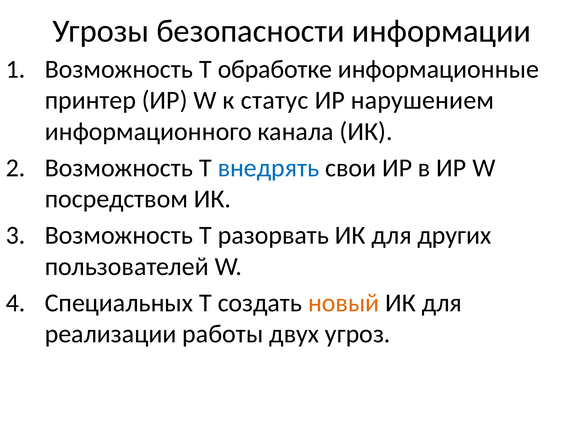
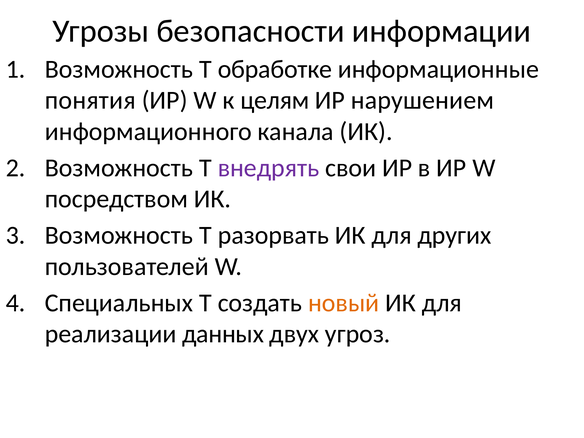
принтер: принтер -> понятия
статус: статус -> целям
внедрять colour: blue -> purple
работы: работы -> данных
